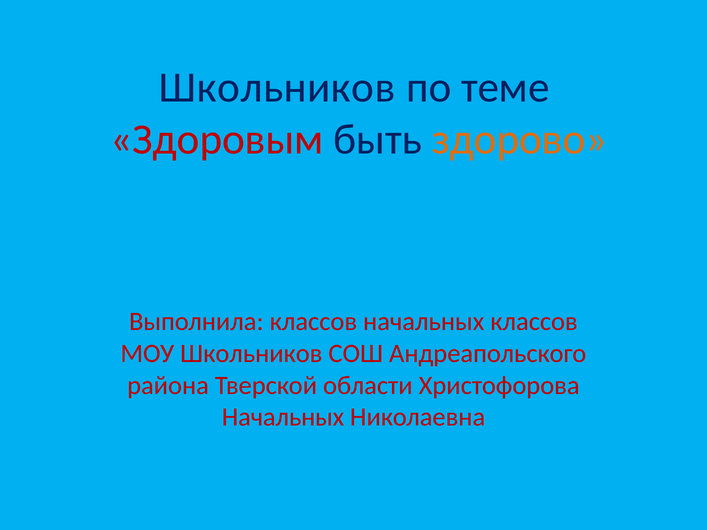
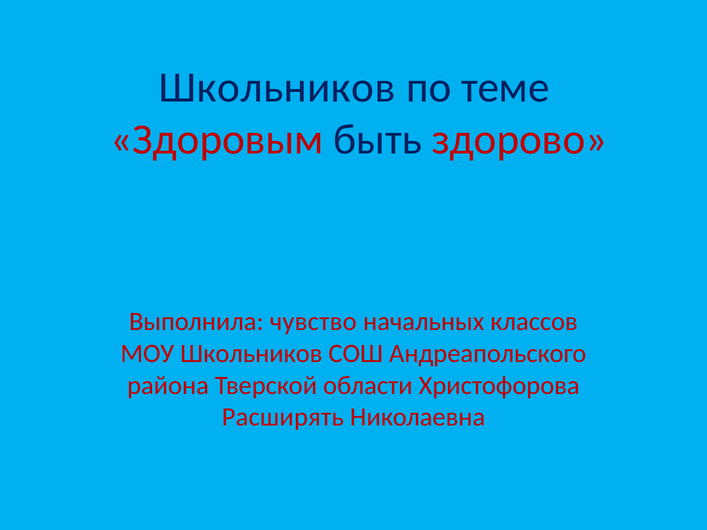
здорово colour: orange -> red
Выполнила классов: классов -> чувство
Начальных at (283, 417): Начальных -> Расширять
